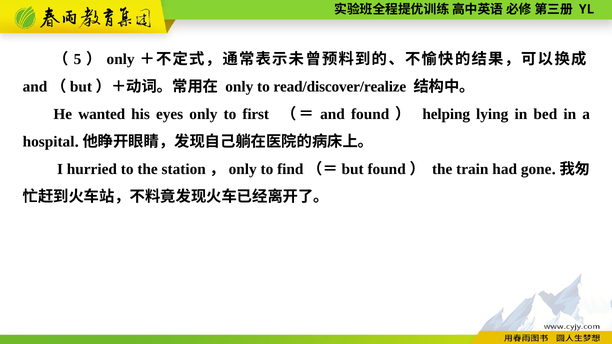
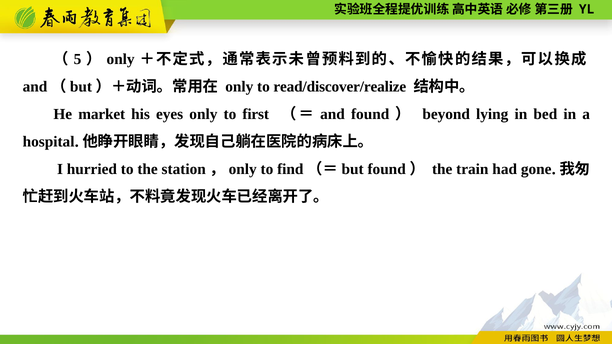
wanted: wanted -> market
helping: helping -> beyond
